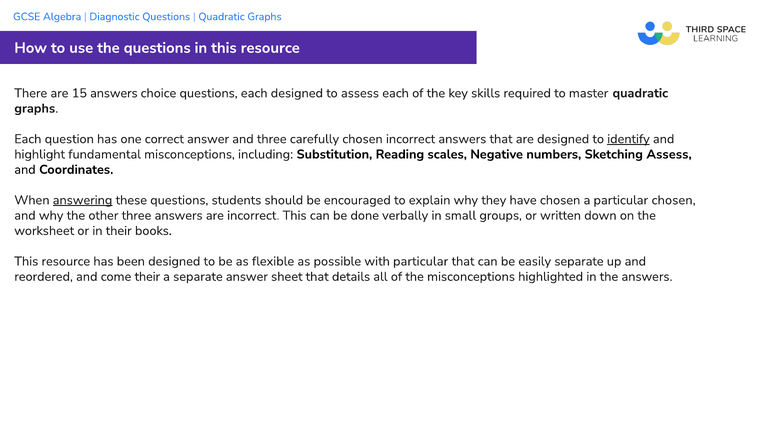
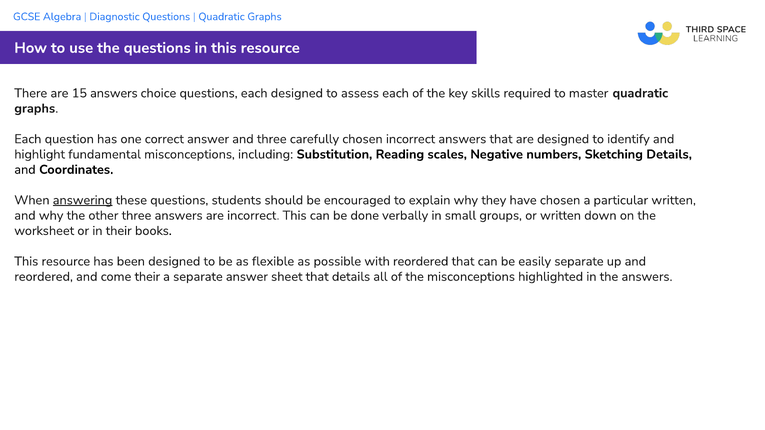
identify underline: present -> none
Sketching Assess: Assess -> Details
particular chosen: chosen -> written
with particular: particular -> reordered
